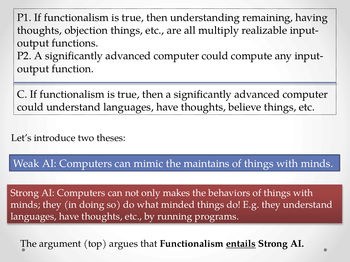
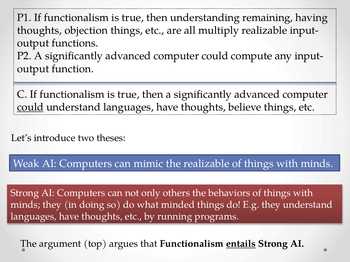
could at (30, 107) underline: none -> present
the maintains: maintains -> realizable
makes: makes -> others
